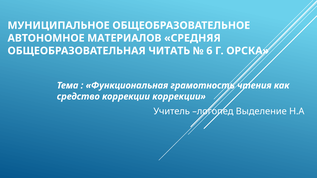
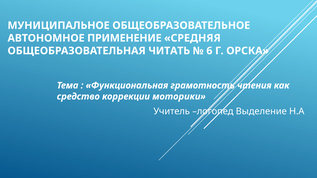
МАТЕРИАЛОВ: МАТЕРИАЛОВ -> ПРИМЕНЕНИЕ
коррекции коррекции: коррекции -> моторики
